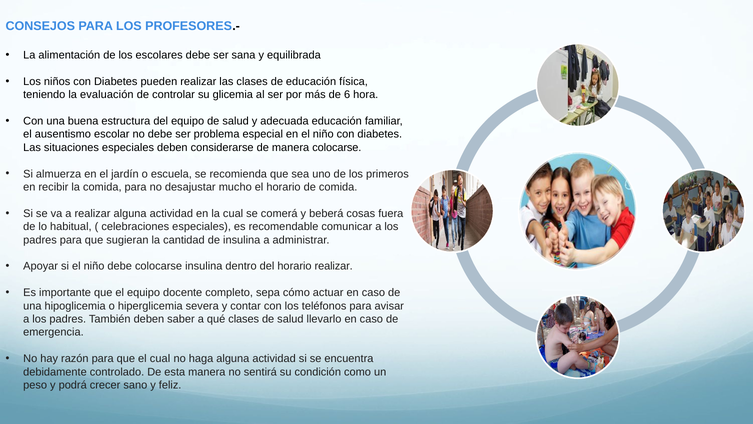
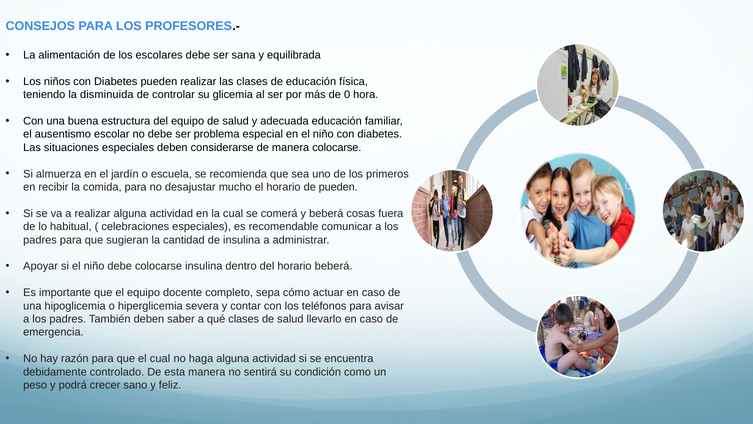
evaluación: evaluación -> disminuida
6: 6 -> 0
de comida: comida -> pueden
horario realizar: realizar -> beberá
